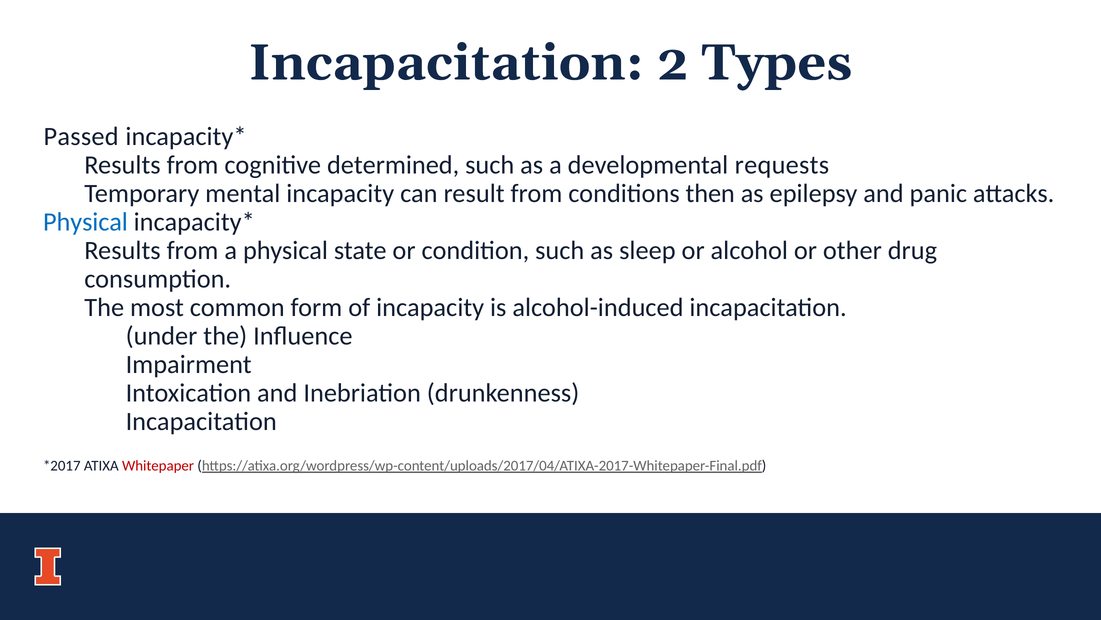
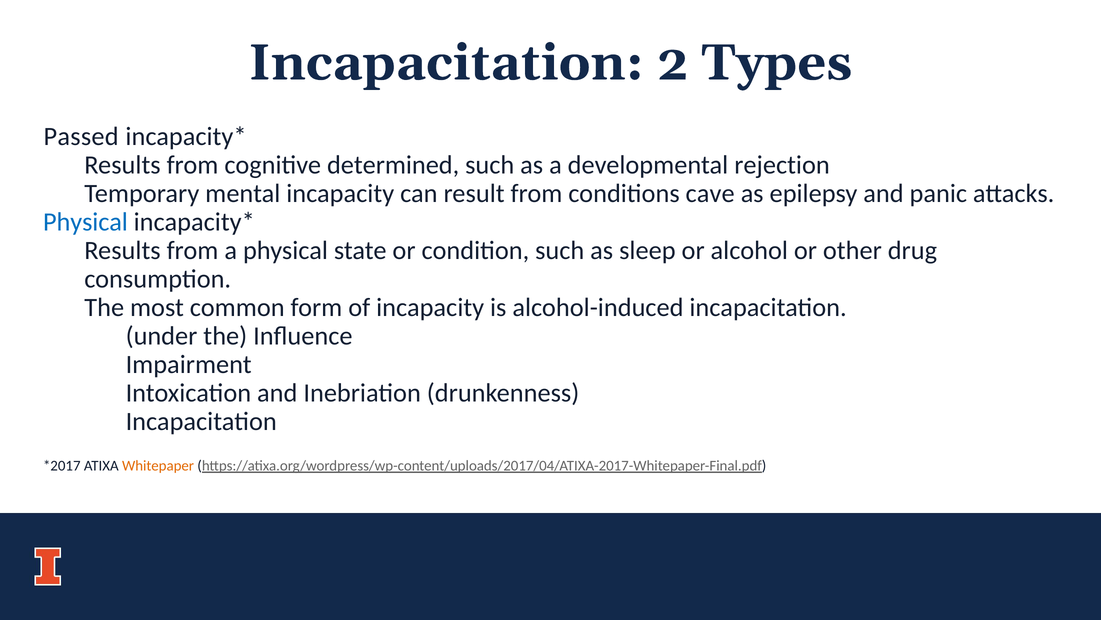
requests: requests -> rejection
then: then -> cave
Whitepaper colour: red -> orange
